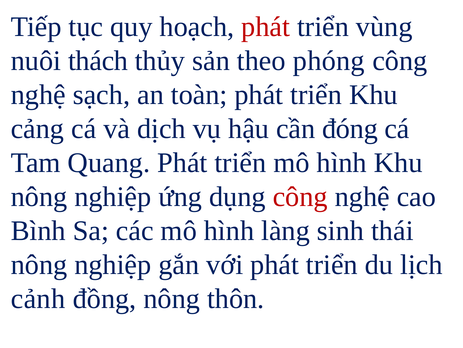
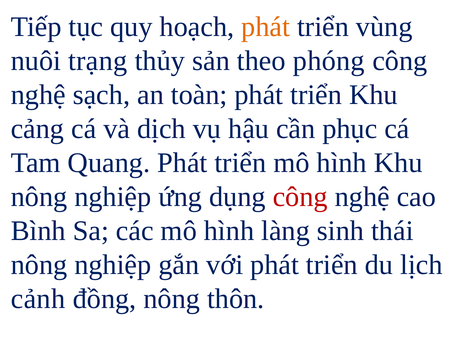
phát at (266, 27) colour: red -> orange
thách: thách -> trạng
đóng: đóng -> phục
